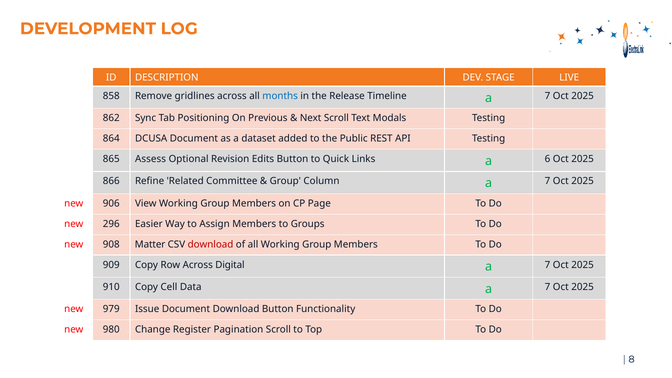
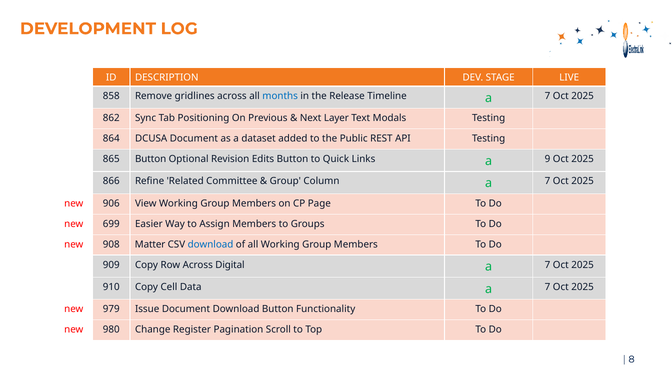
Next Scroll: Scroll -> Layer
865 Assess: Assess -> Button
6: 6 -> 9
296: 296 -> 699
download at (211, 244) colour: red -> blue
